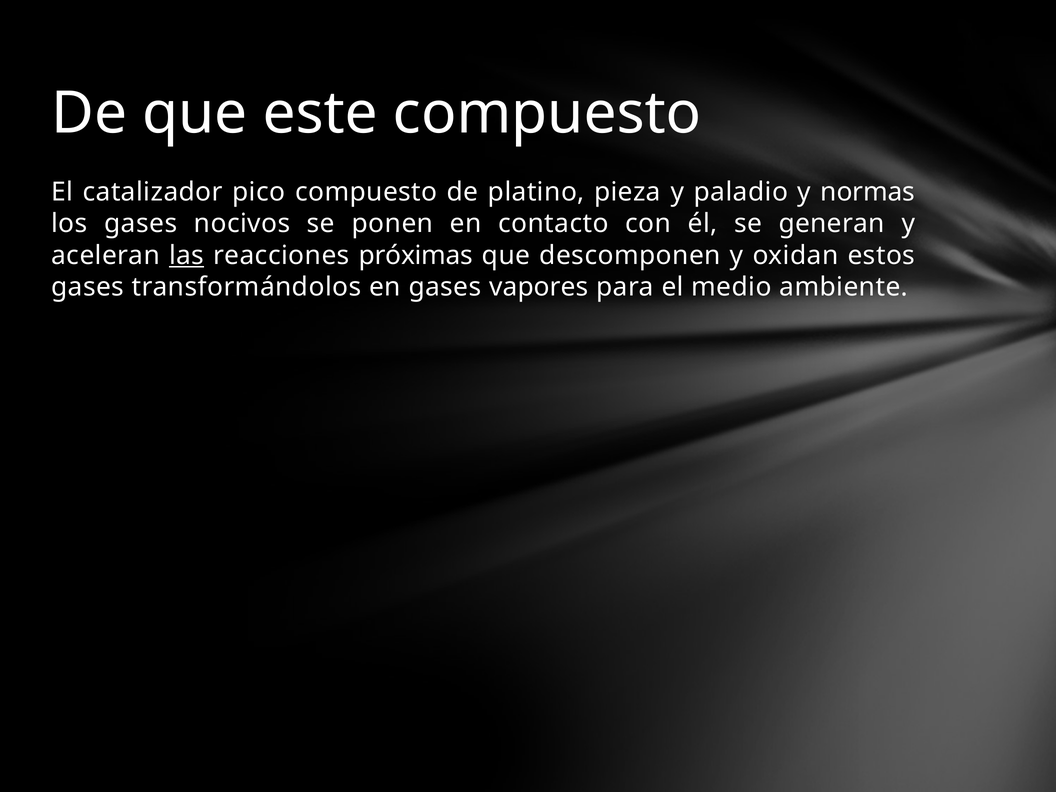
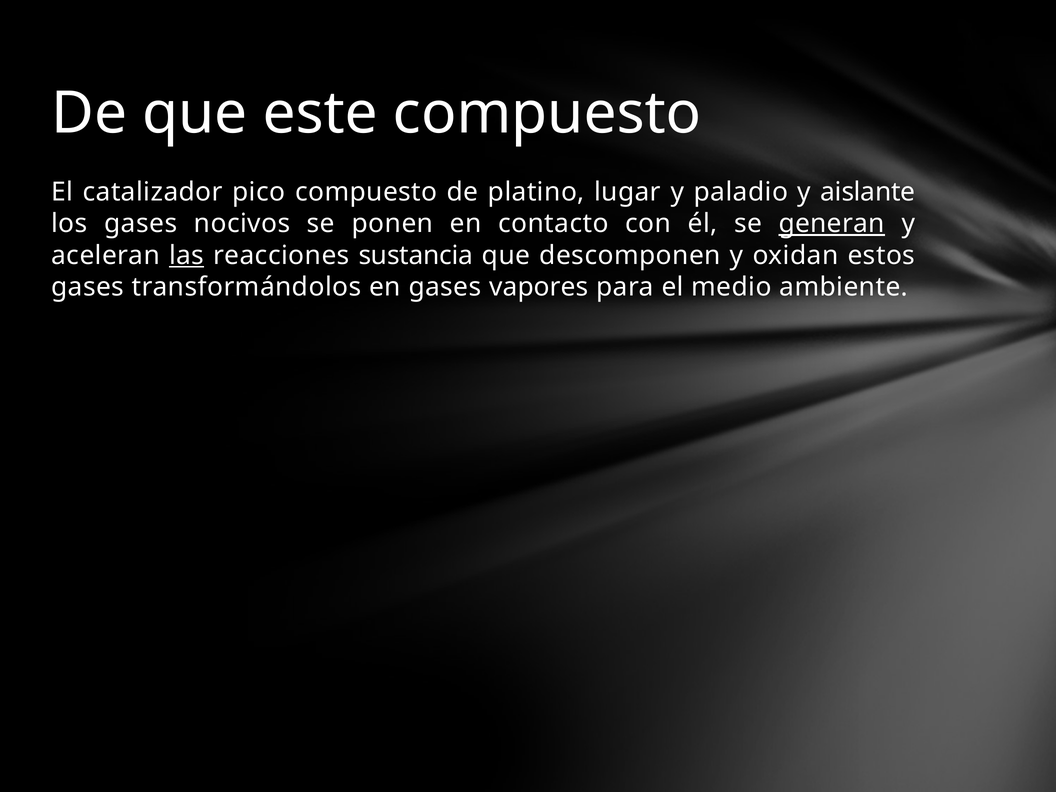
pieza: pieza -> lugar
normas: normas -> aislante
generan underline: none -> present
próximas: próximas -> sustancia
